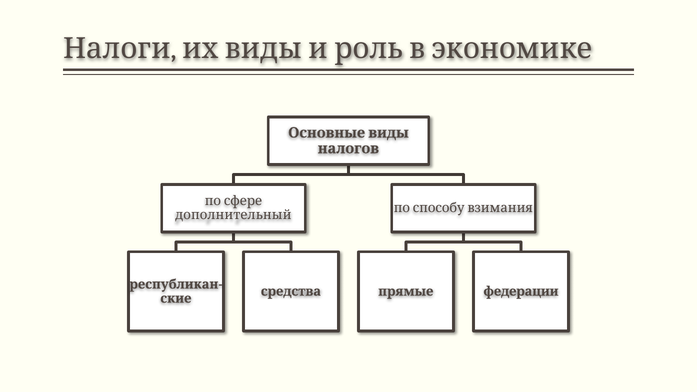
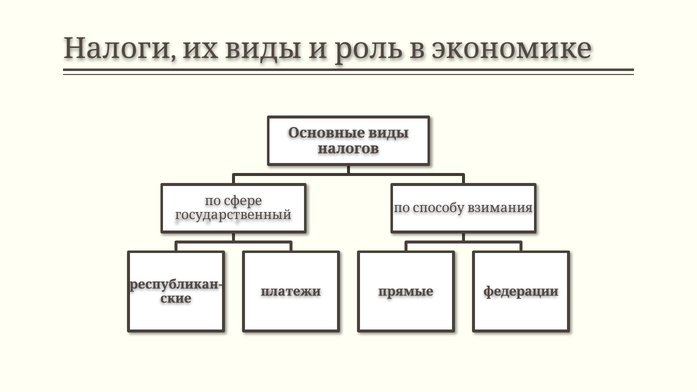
дополнительный: дополнительный -> государственный
средства: средства -> платежи
